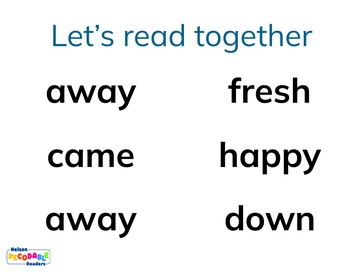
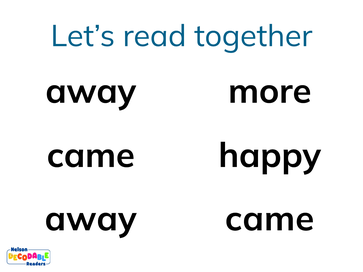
fresh: fresh -> more
down at (270, 219): down -> came
